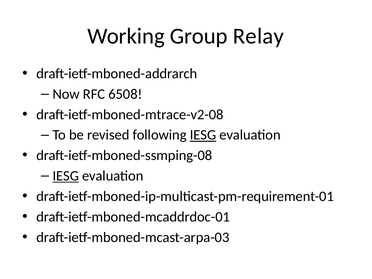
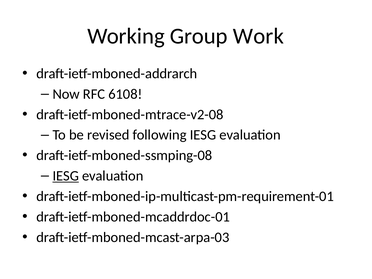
Relay: Relay -> Work
6508: 6508 -> 6108
IESG at (203, 135) underline: present -> none
